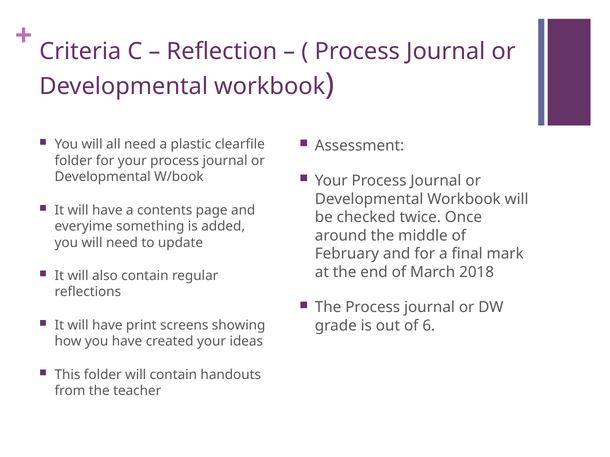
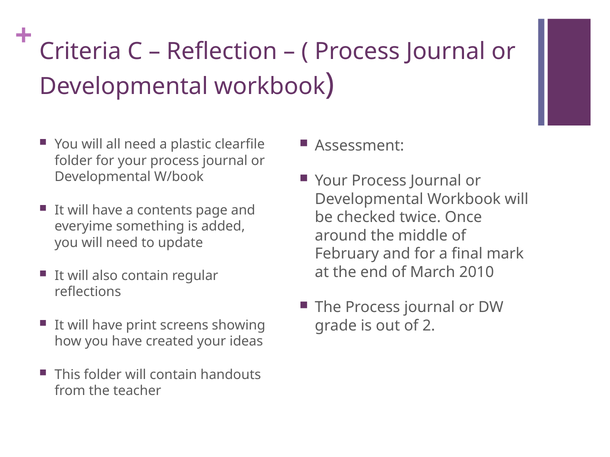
2018: 2018 -> 2010
6: 6 -> 2
